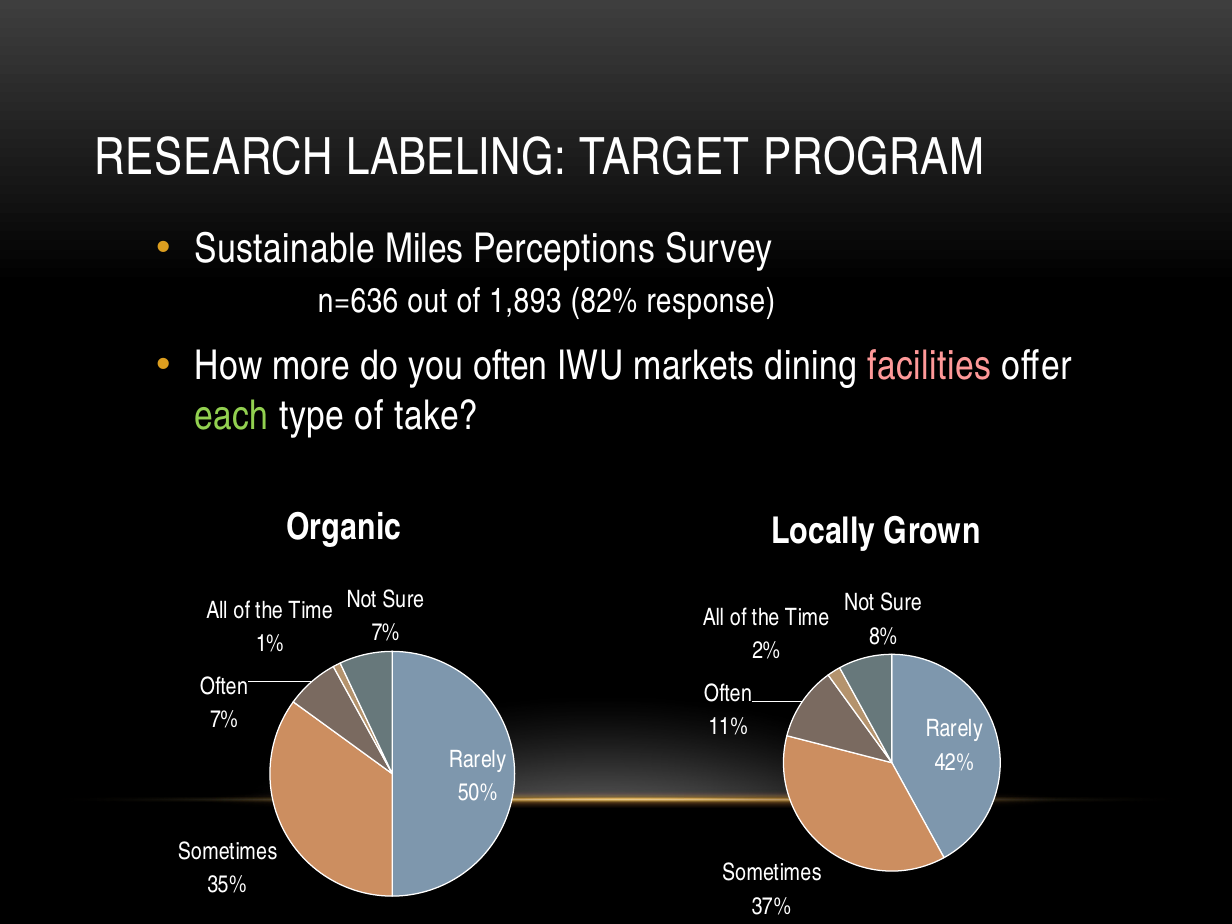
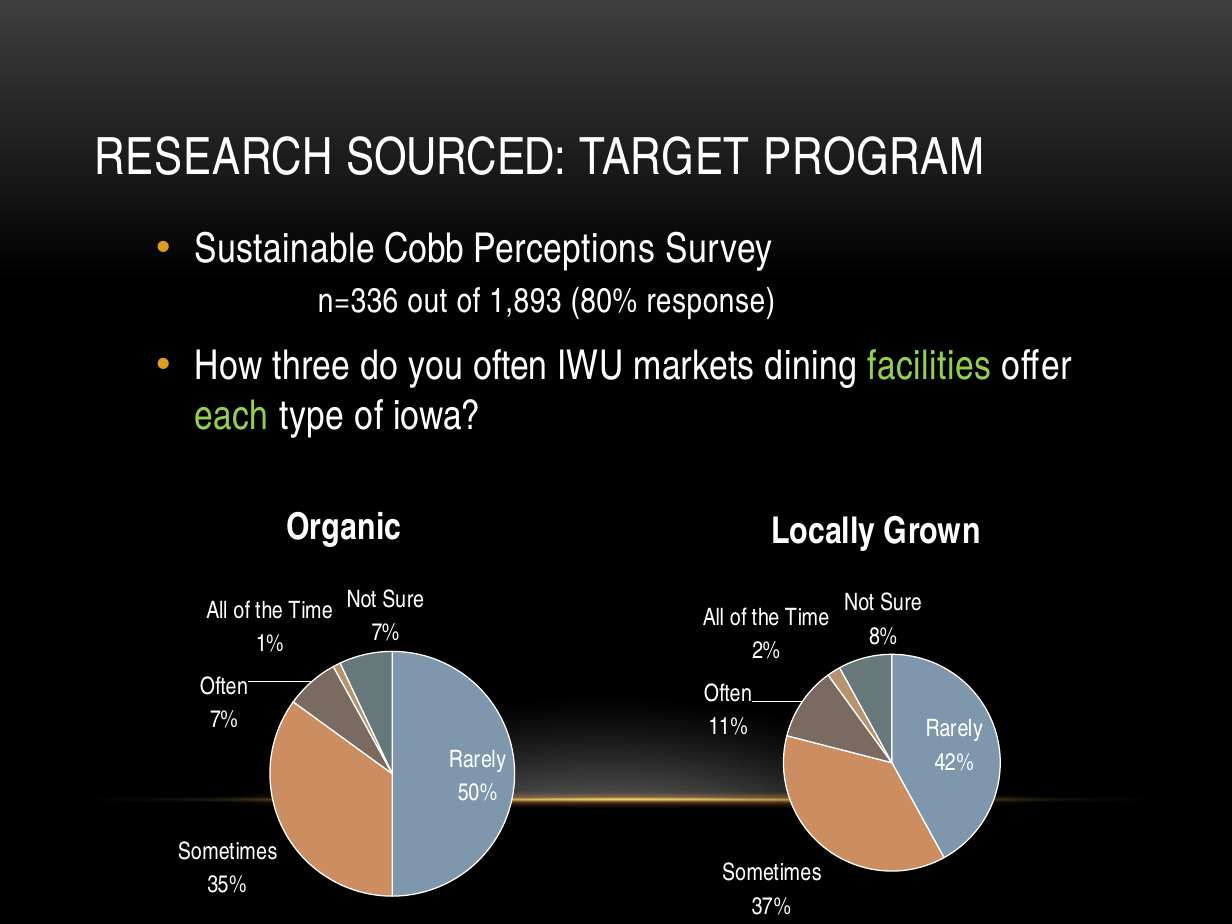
LABELING: LABELING -> SOURCED
Miles: Miles -> Cobb
n=636: n=636 -> n=336
82%: 82% -> 80%
more: more -> three
facilities colour: pink -> light green
take: take -> iowa
